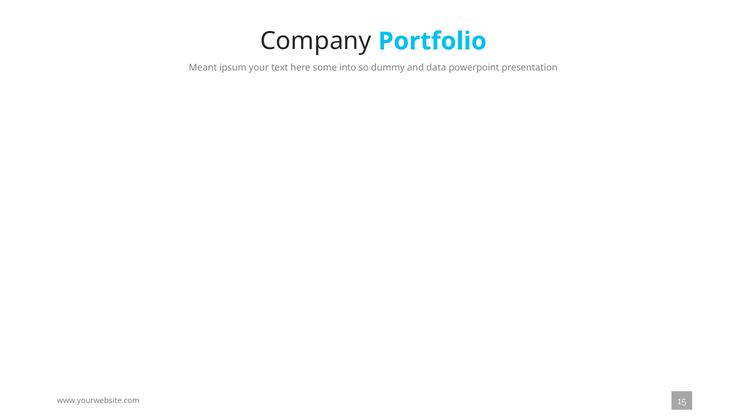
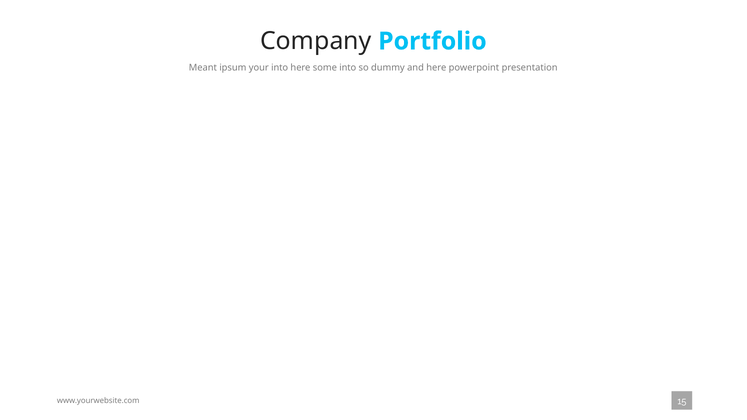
your text: text -> into
and data: data -> here
